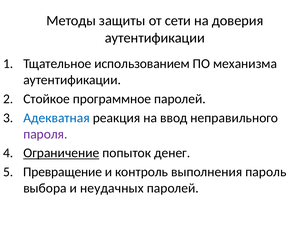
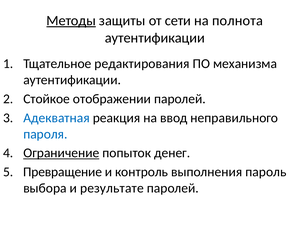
Методы underline: none -> present
доверия: доверия -> полнота
использованием: использованием -> редактирования
программное: программное -> отображении
пароля colour: purple -> blue
неудачных: неудачных -> результате
